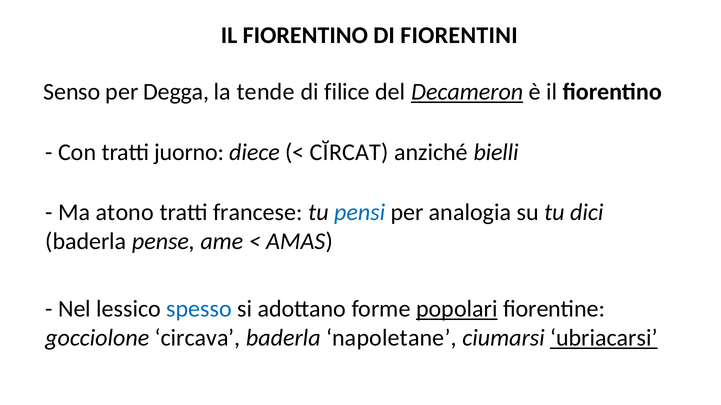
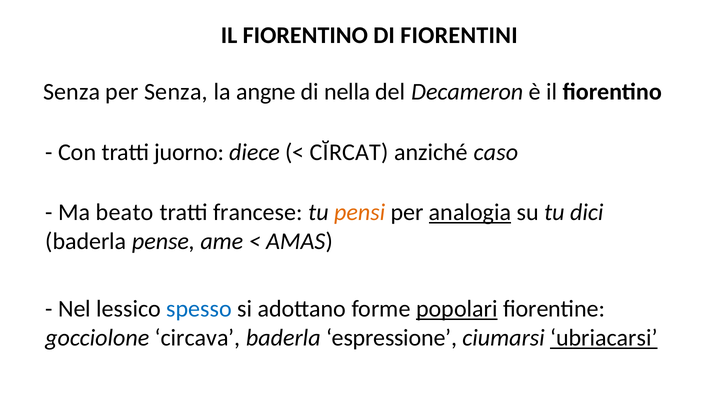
Senso at (72, 92): Senso -> Senza
per Degga: Degga -> Senza
tende: tende -> angne
filice: filice -> nella
Decameron underline: present -> none
bielli: bielli -> caso
atono: atono -> beato
pensi colour: blue -> orange
analogia underline: none -> present
napoletane: napoletane -> espressione
